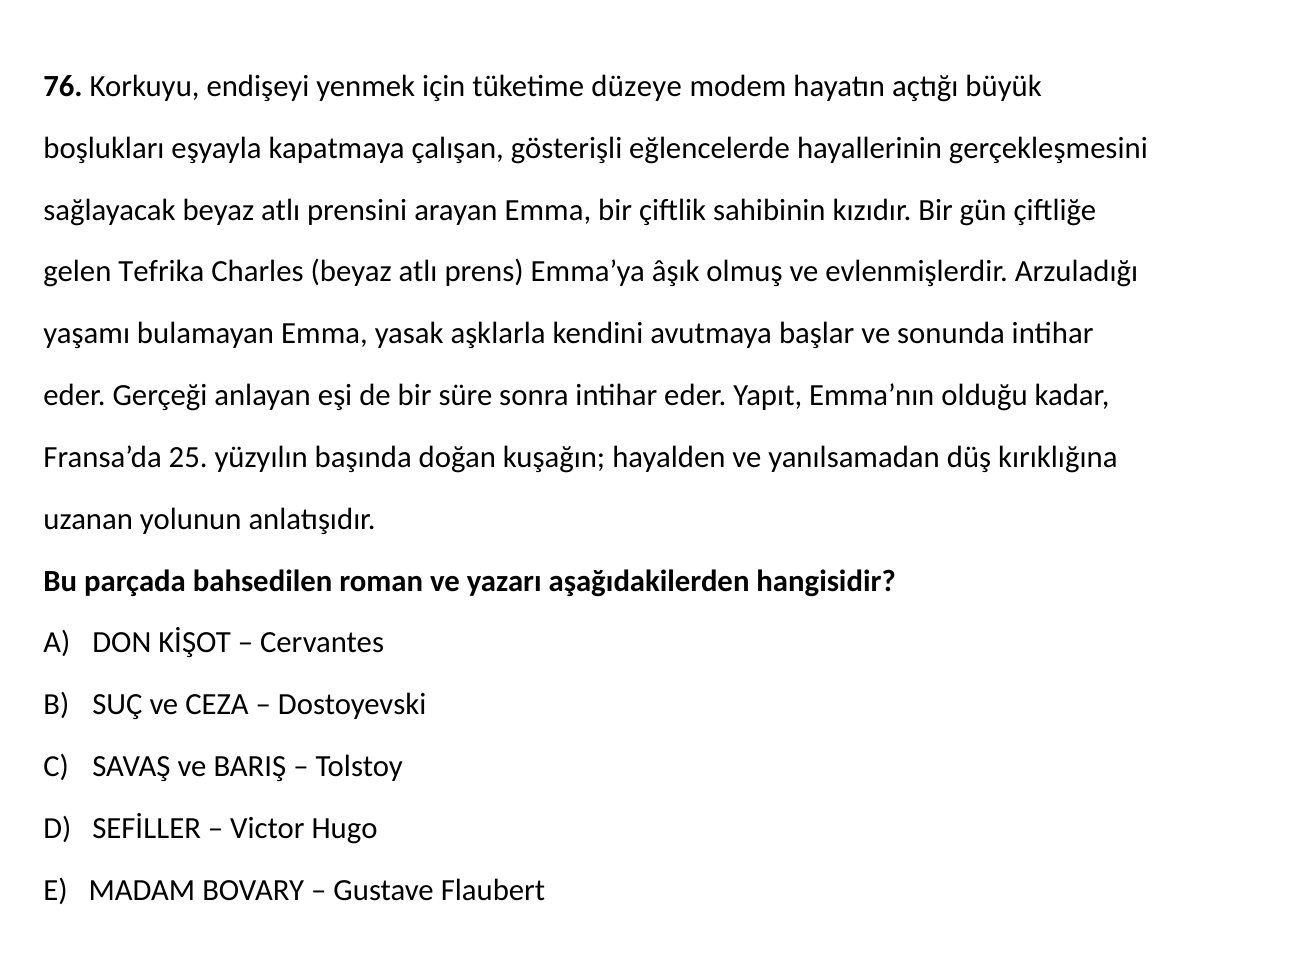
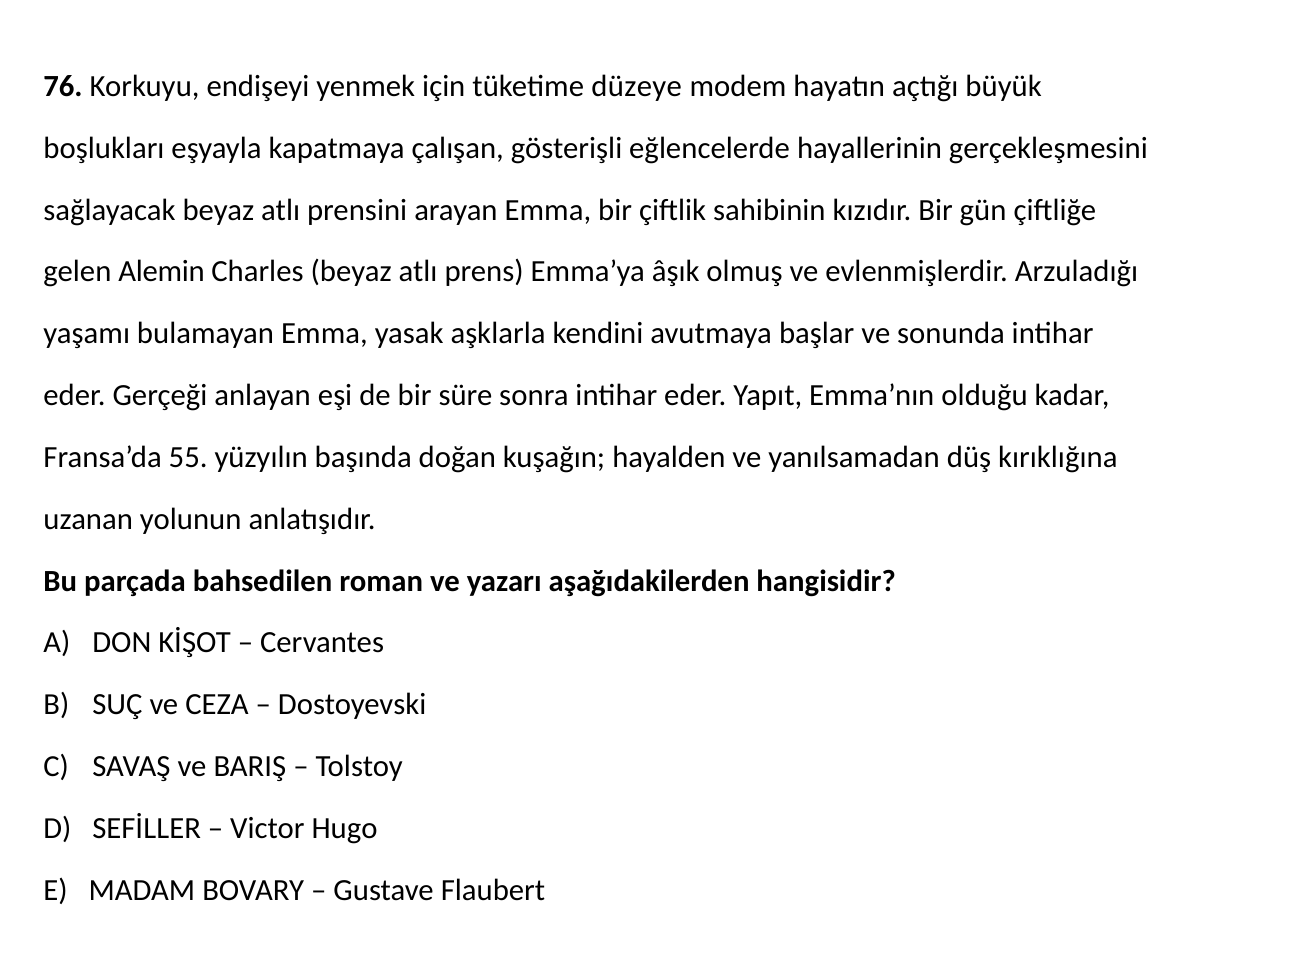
Tefrika: Tefrika -> Alemin
25: 25 -> 55
